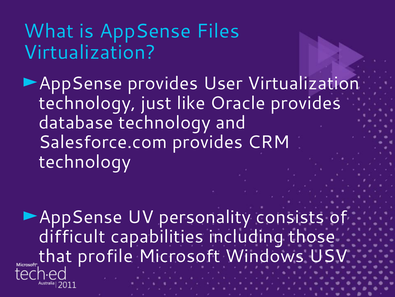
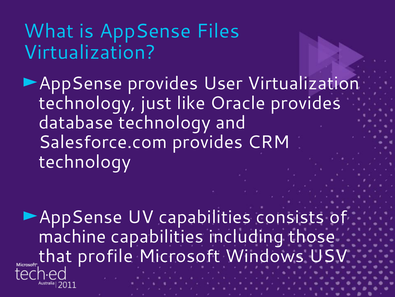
UV personality: personality -> capabilities
difficult: difficult -> machine
